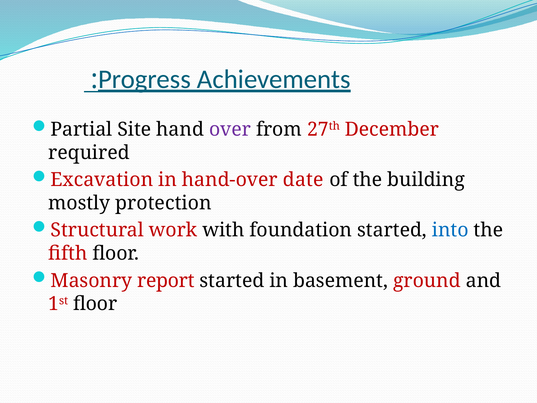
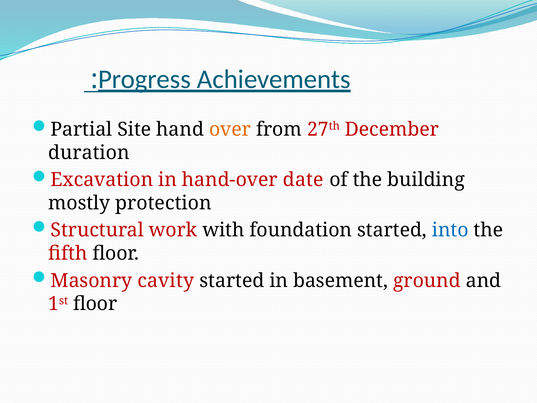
over colour: purple -> orange
required: required -> duration
report: report -> cavity
